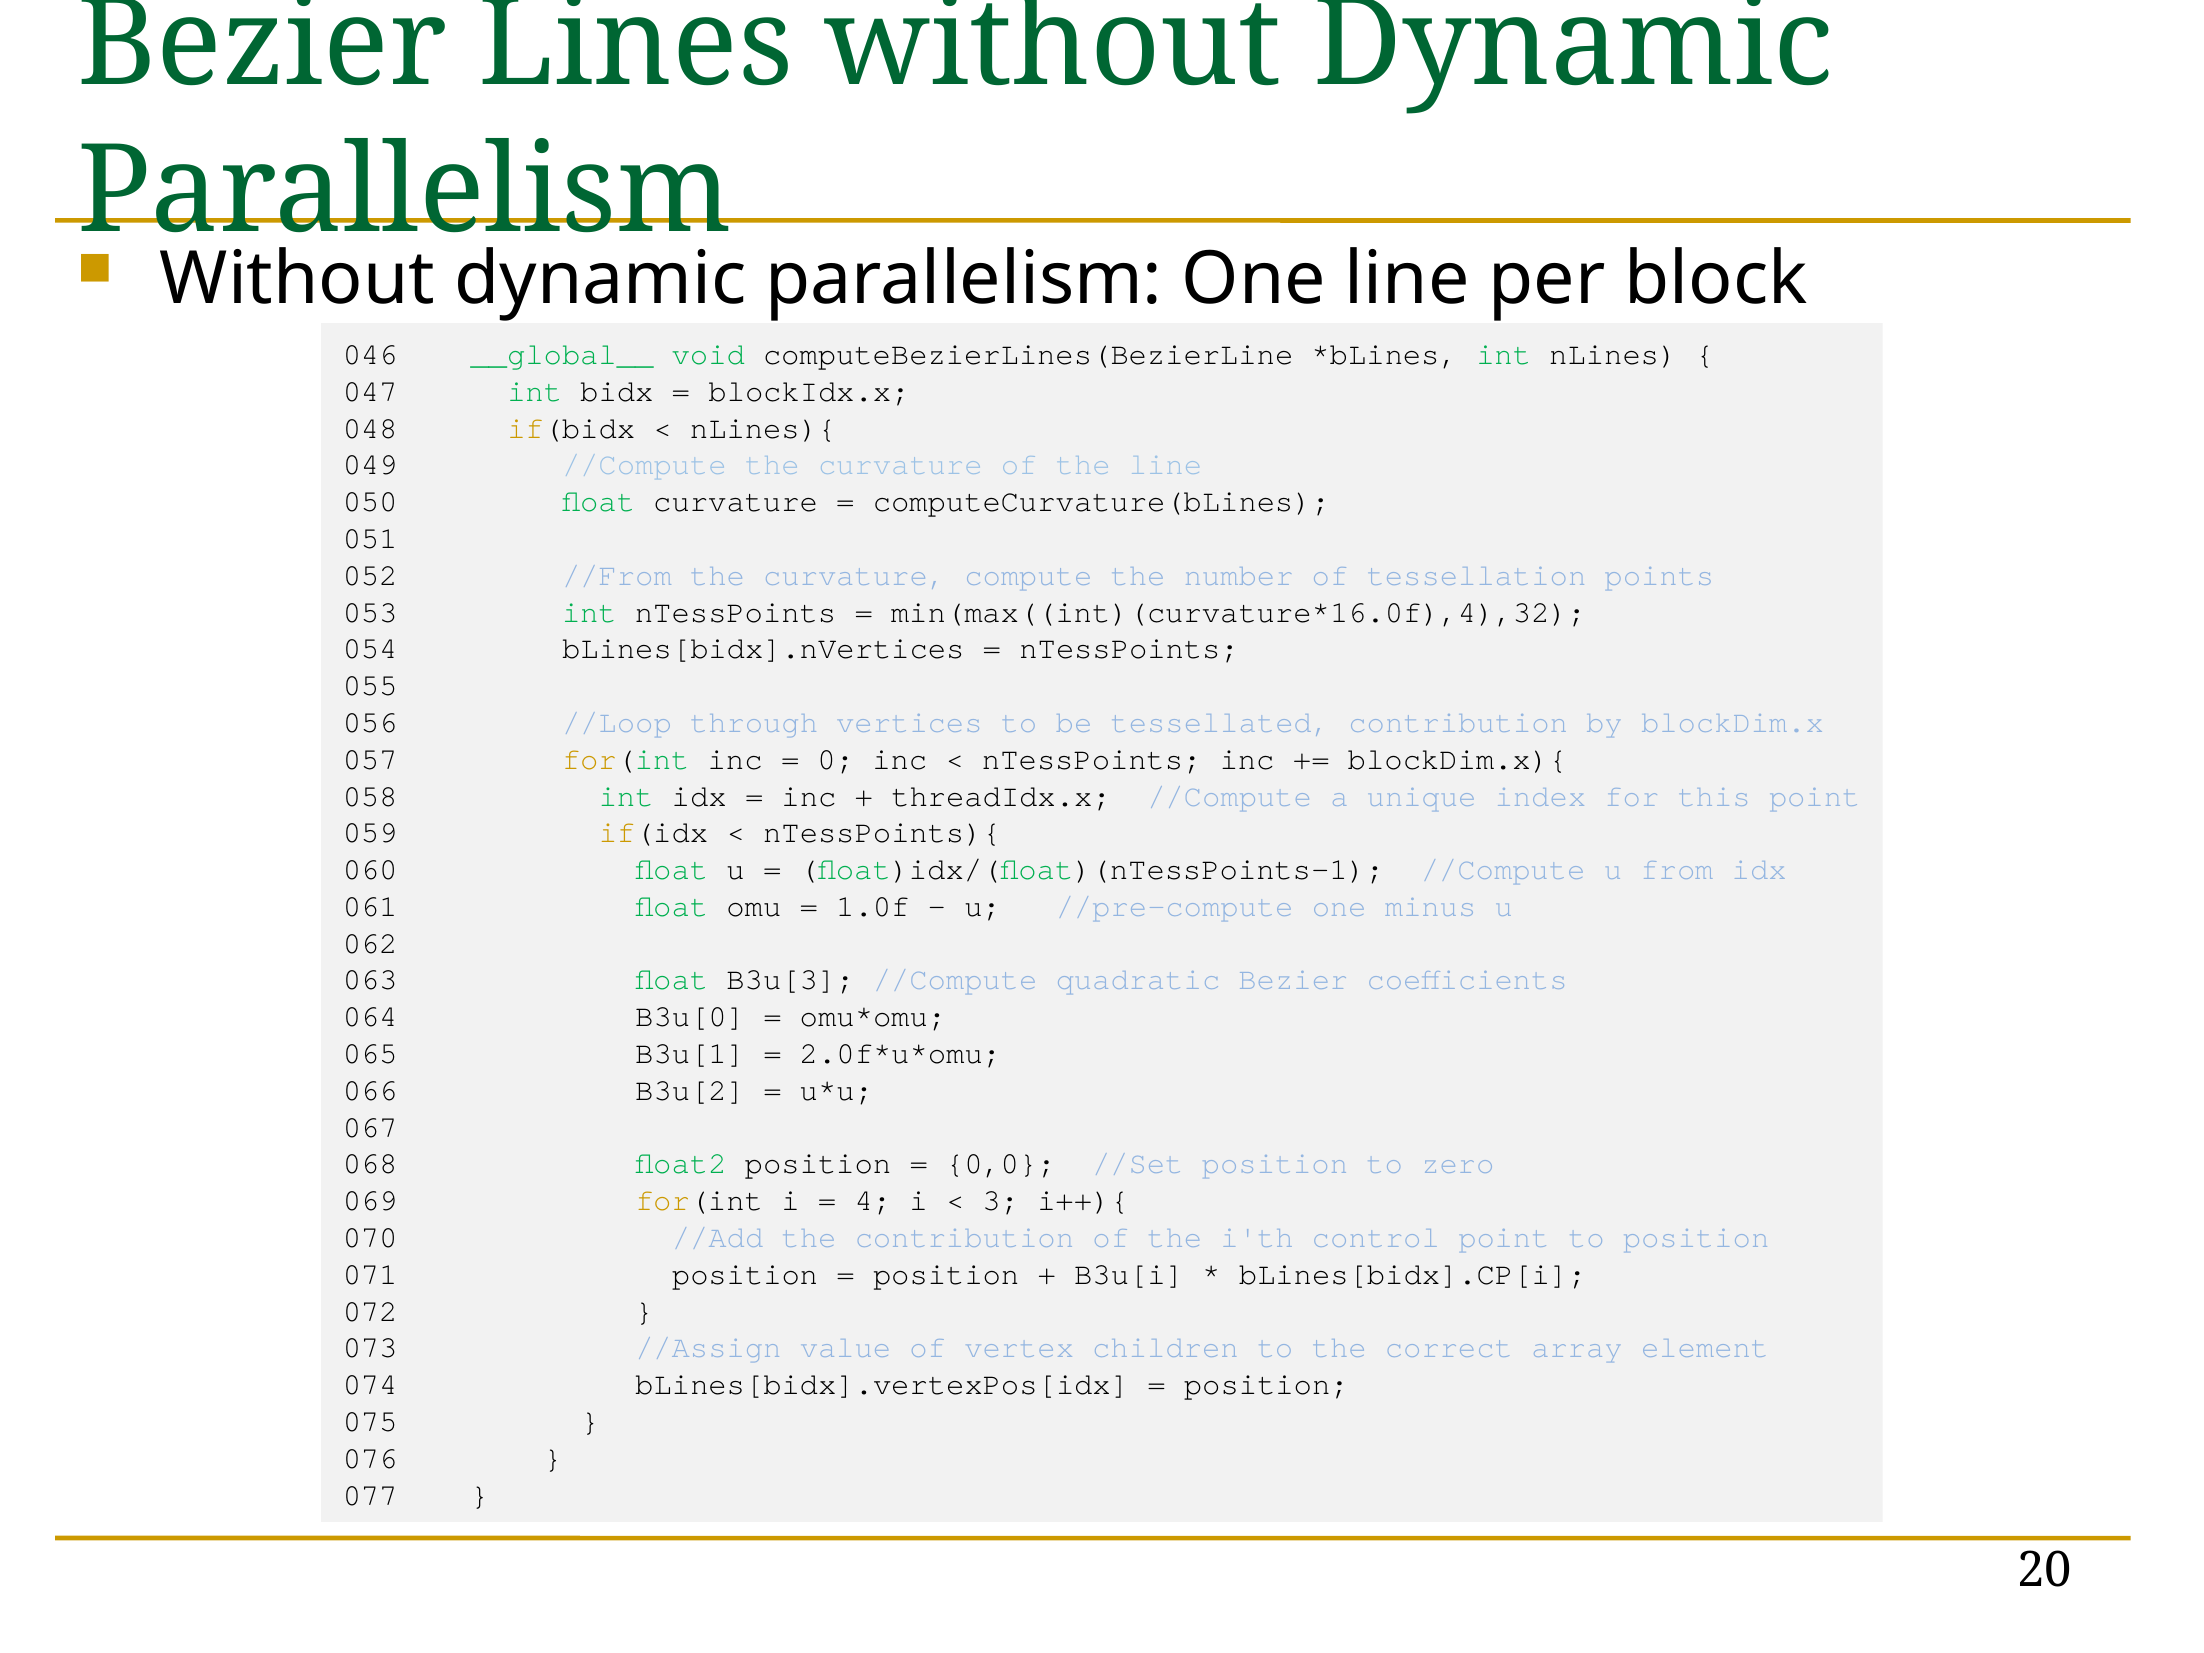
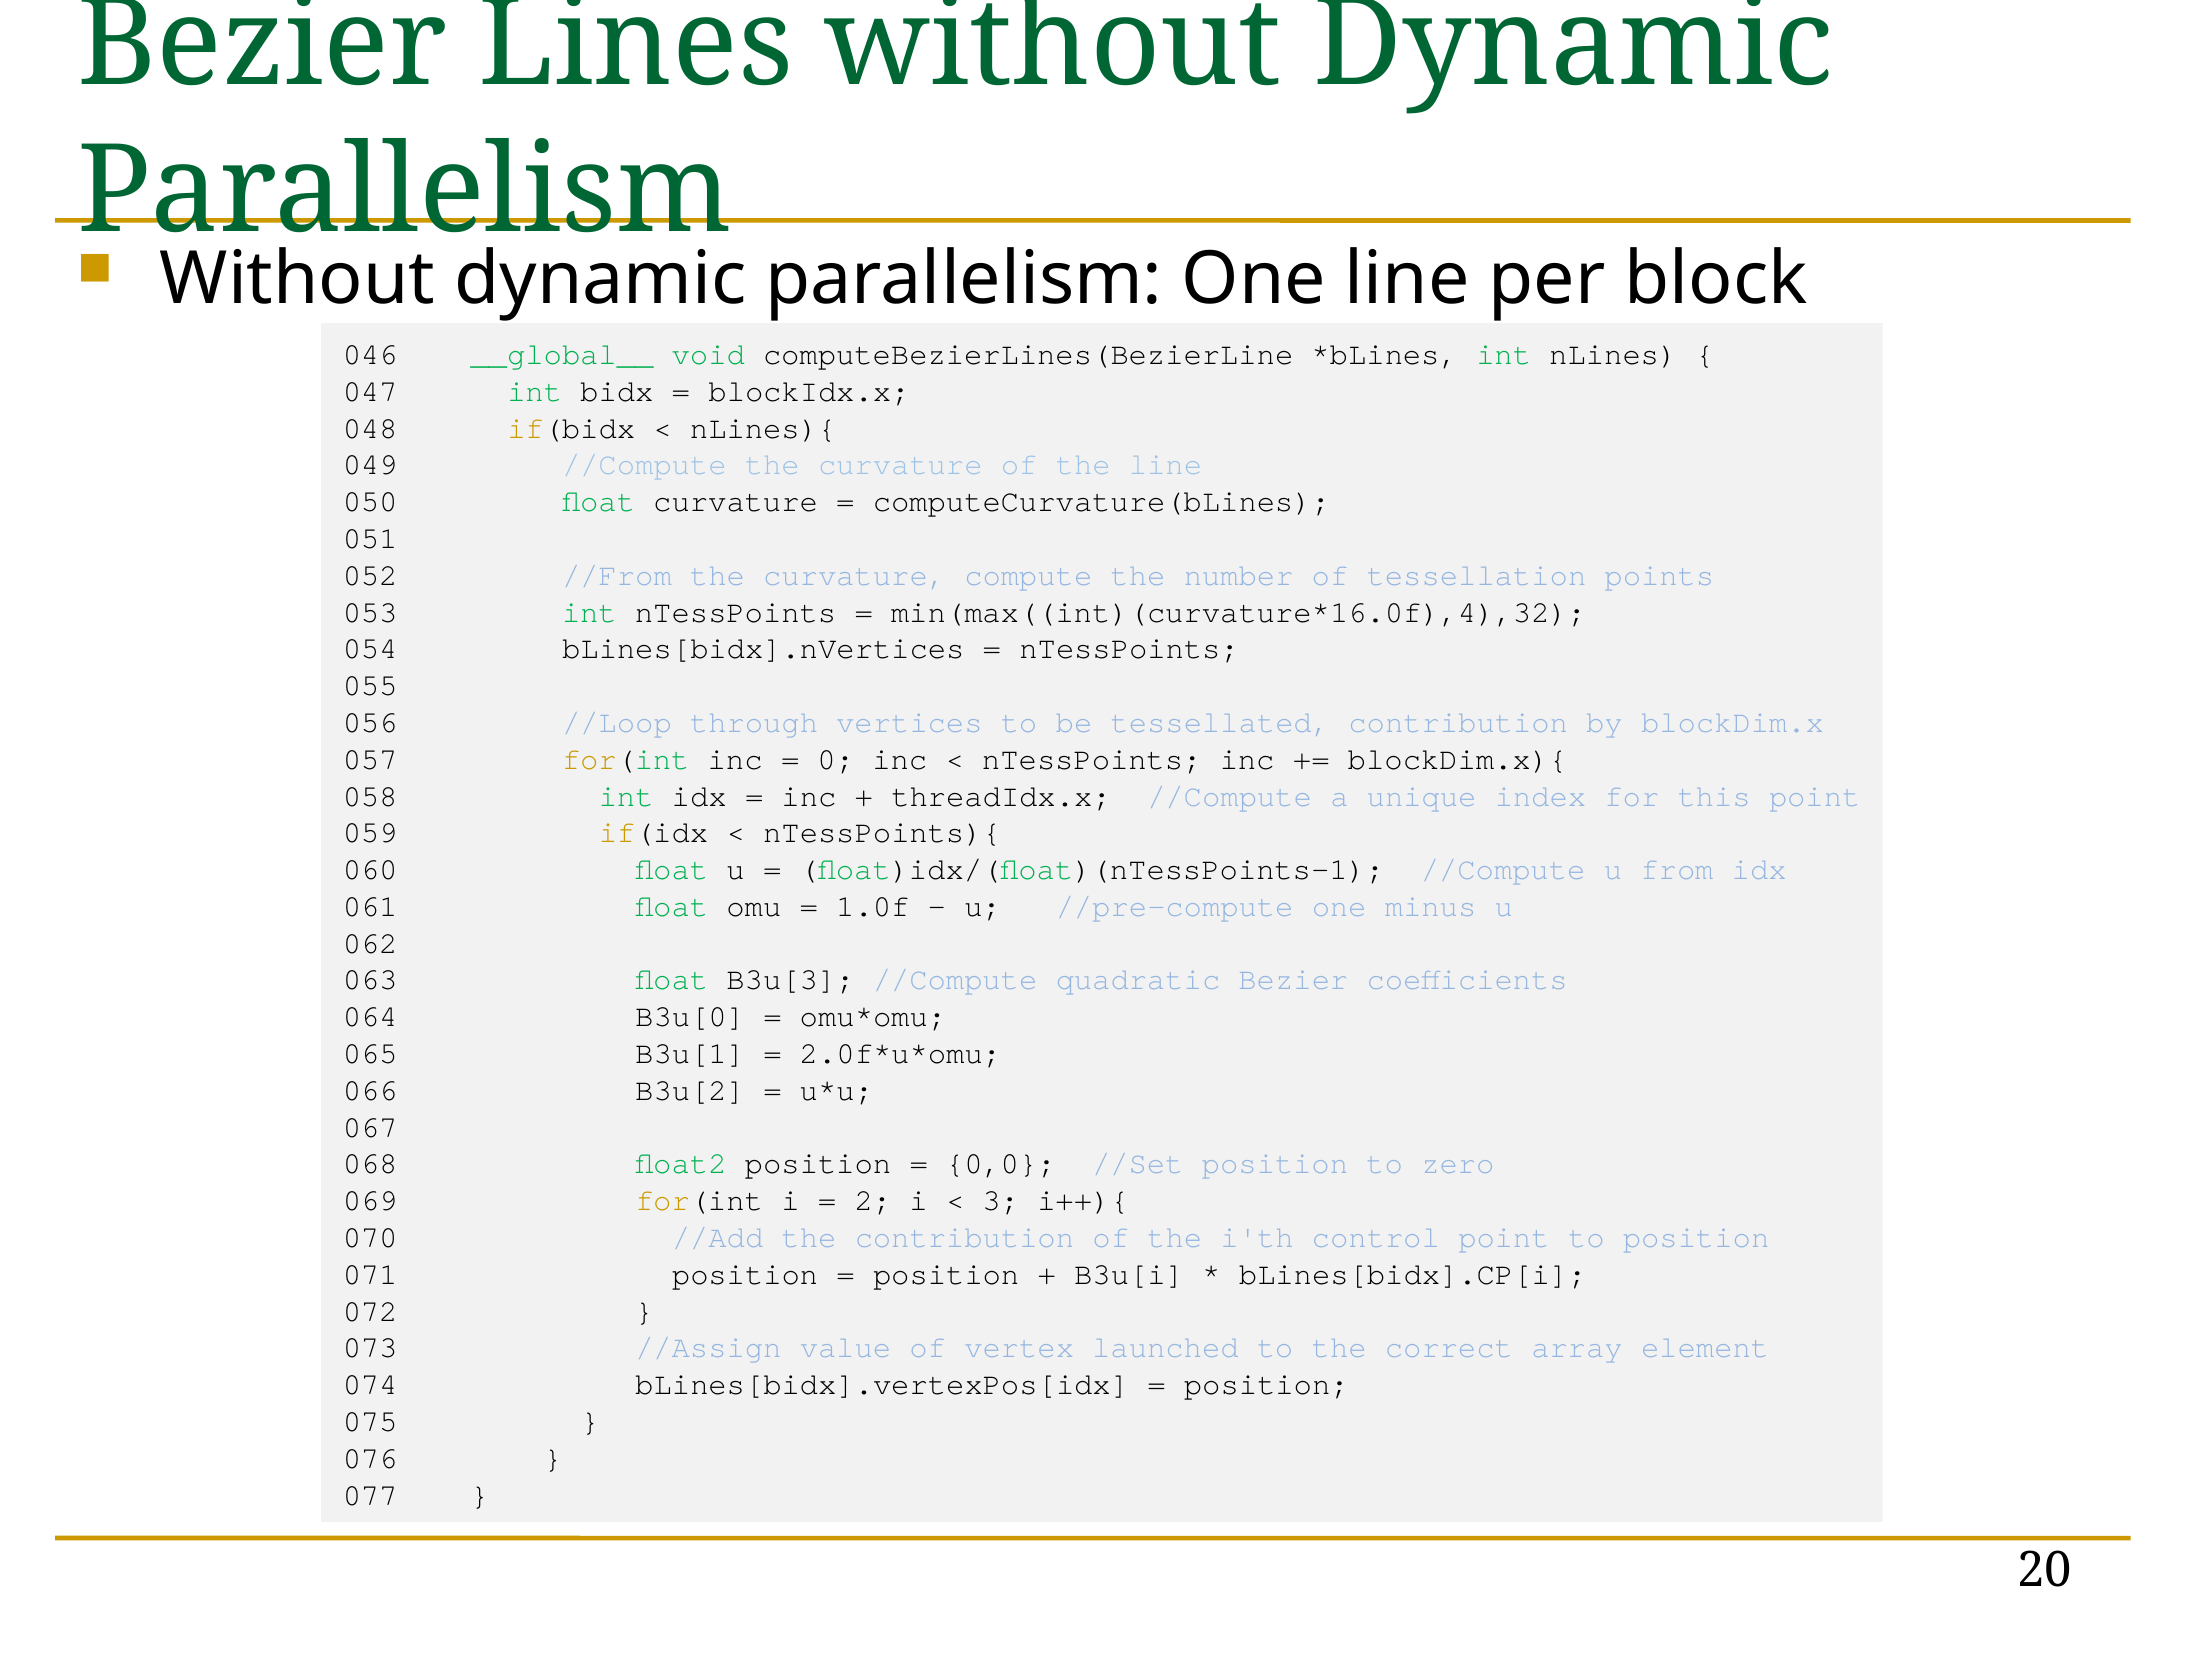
4: 4 -> 2
children: children -> launched
